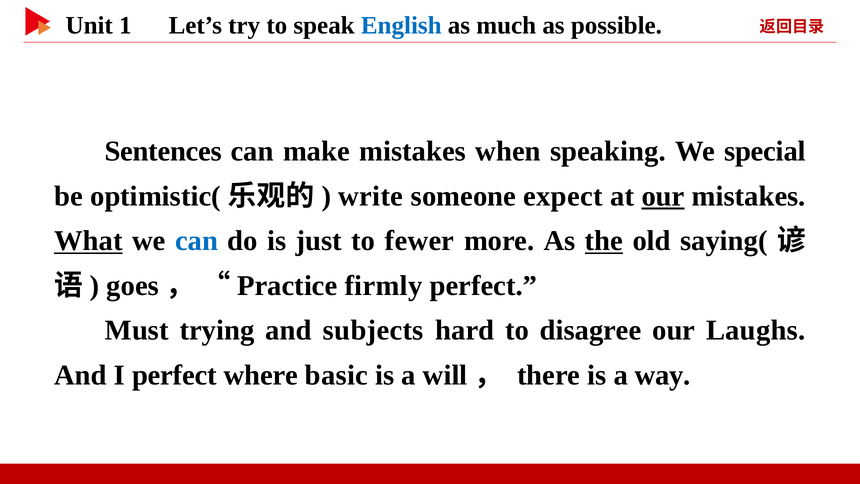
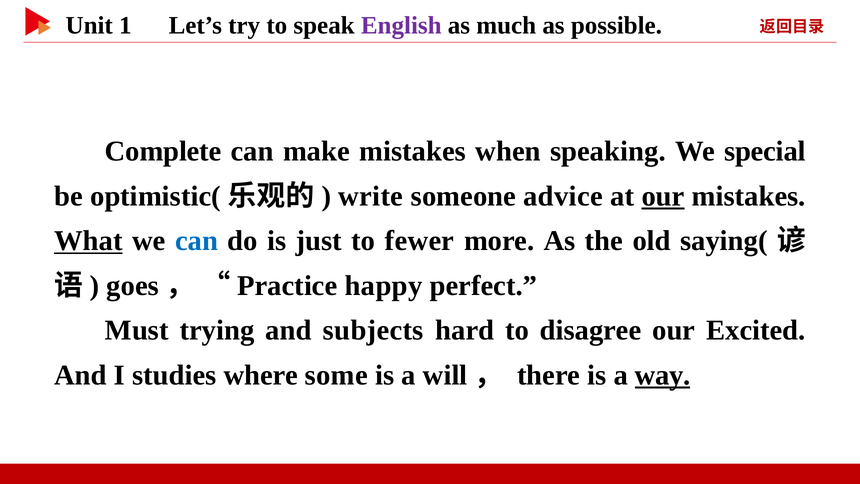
English colour: blue -> purple
Sentences: Sentences -> Complete
expect: expect -> advice
the underline: present -> none
firmly: firmly -> happy
Laughs: Laughs -> Excited
I perfect: perfect -> studies
basic: basic -> some
way underline: none -> present
